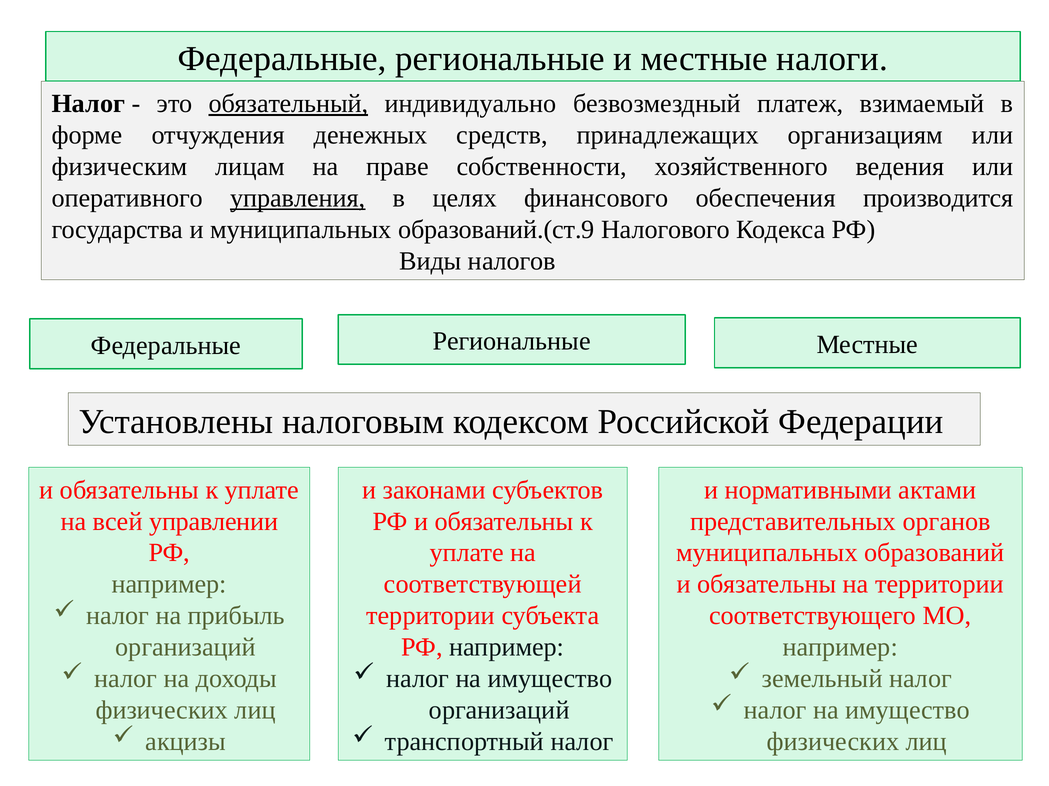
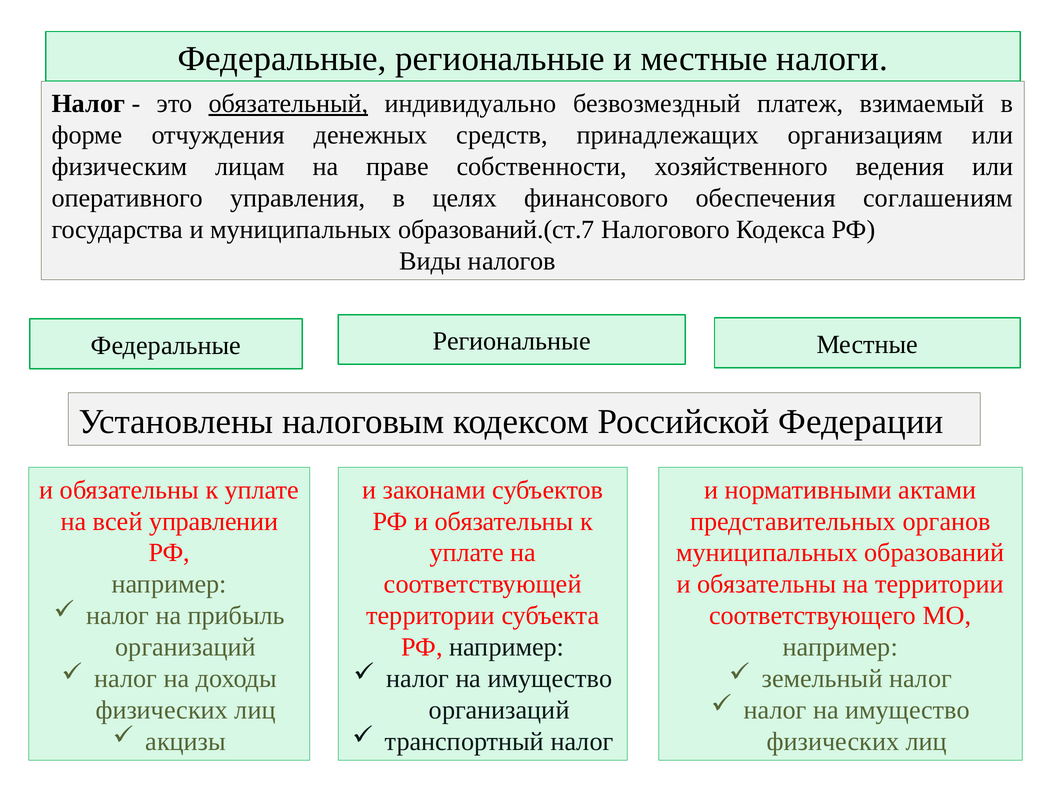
управления underline: present -> none
производится: производится -> соглашениям
образований.(ст.9: образований.(ст.9 -> образований.(ст.7
